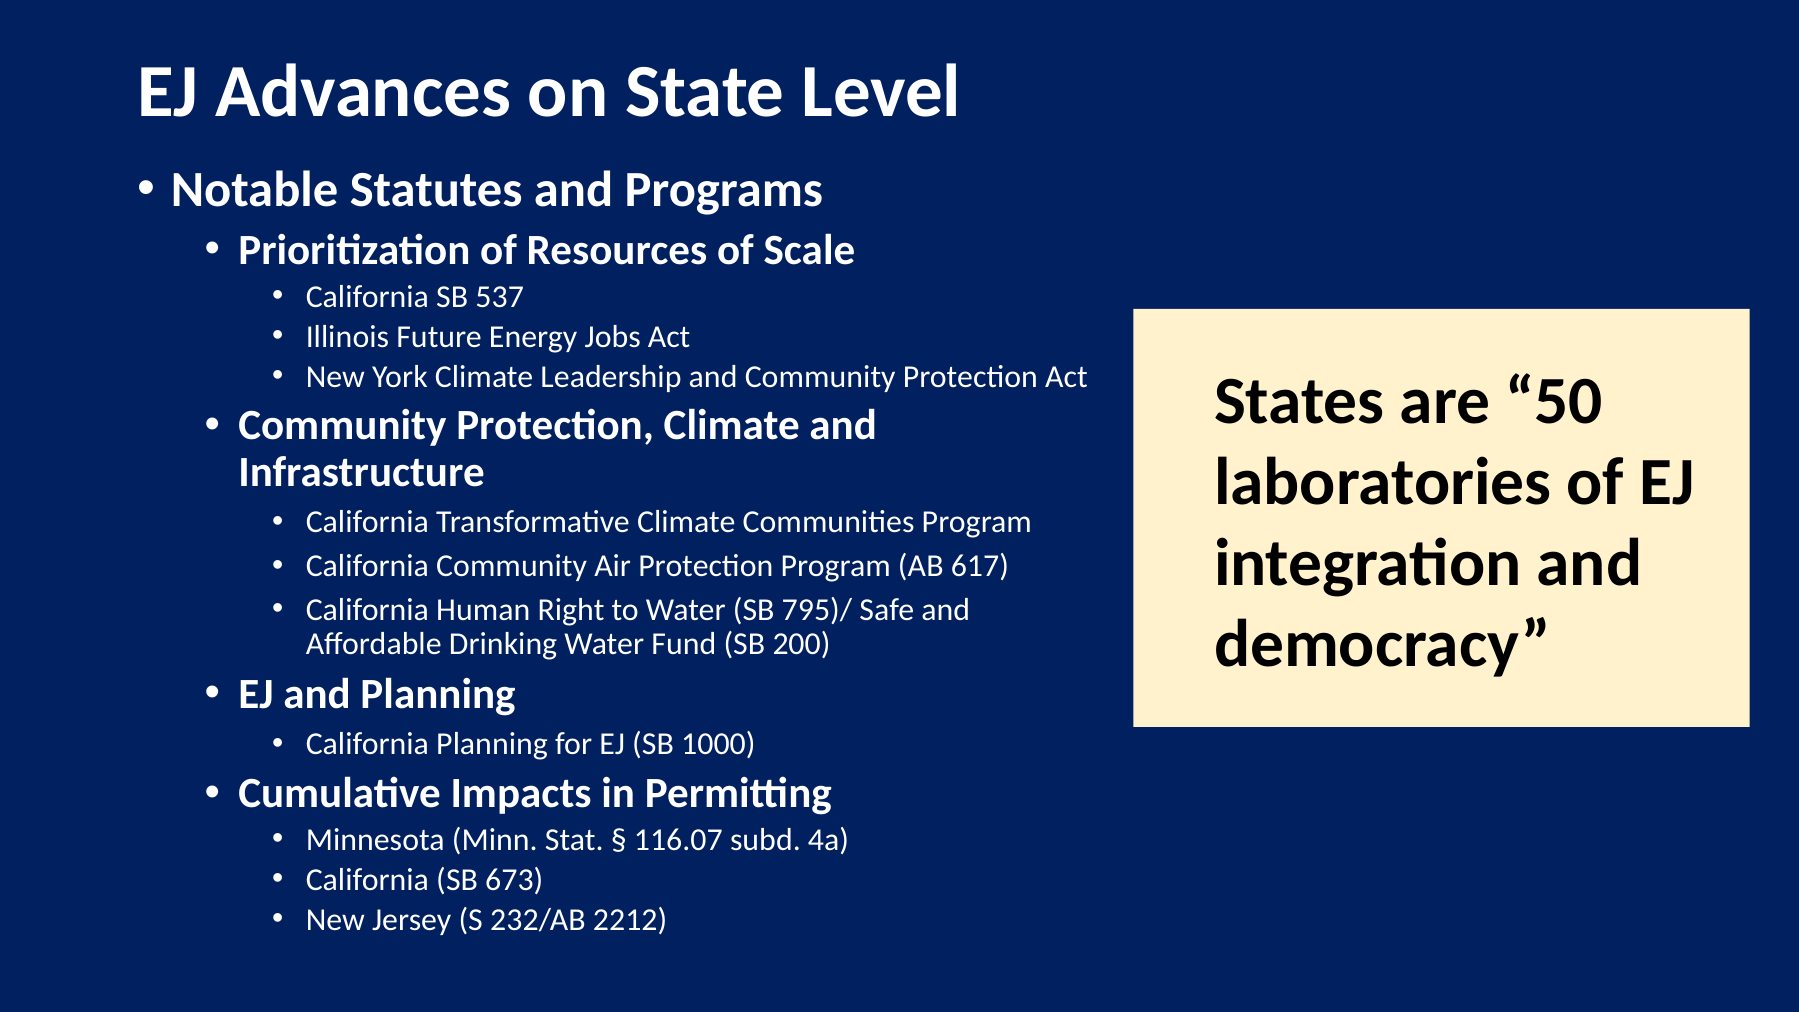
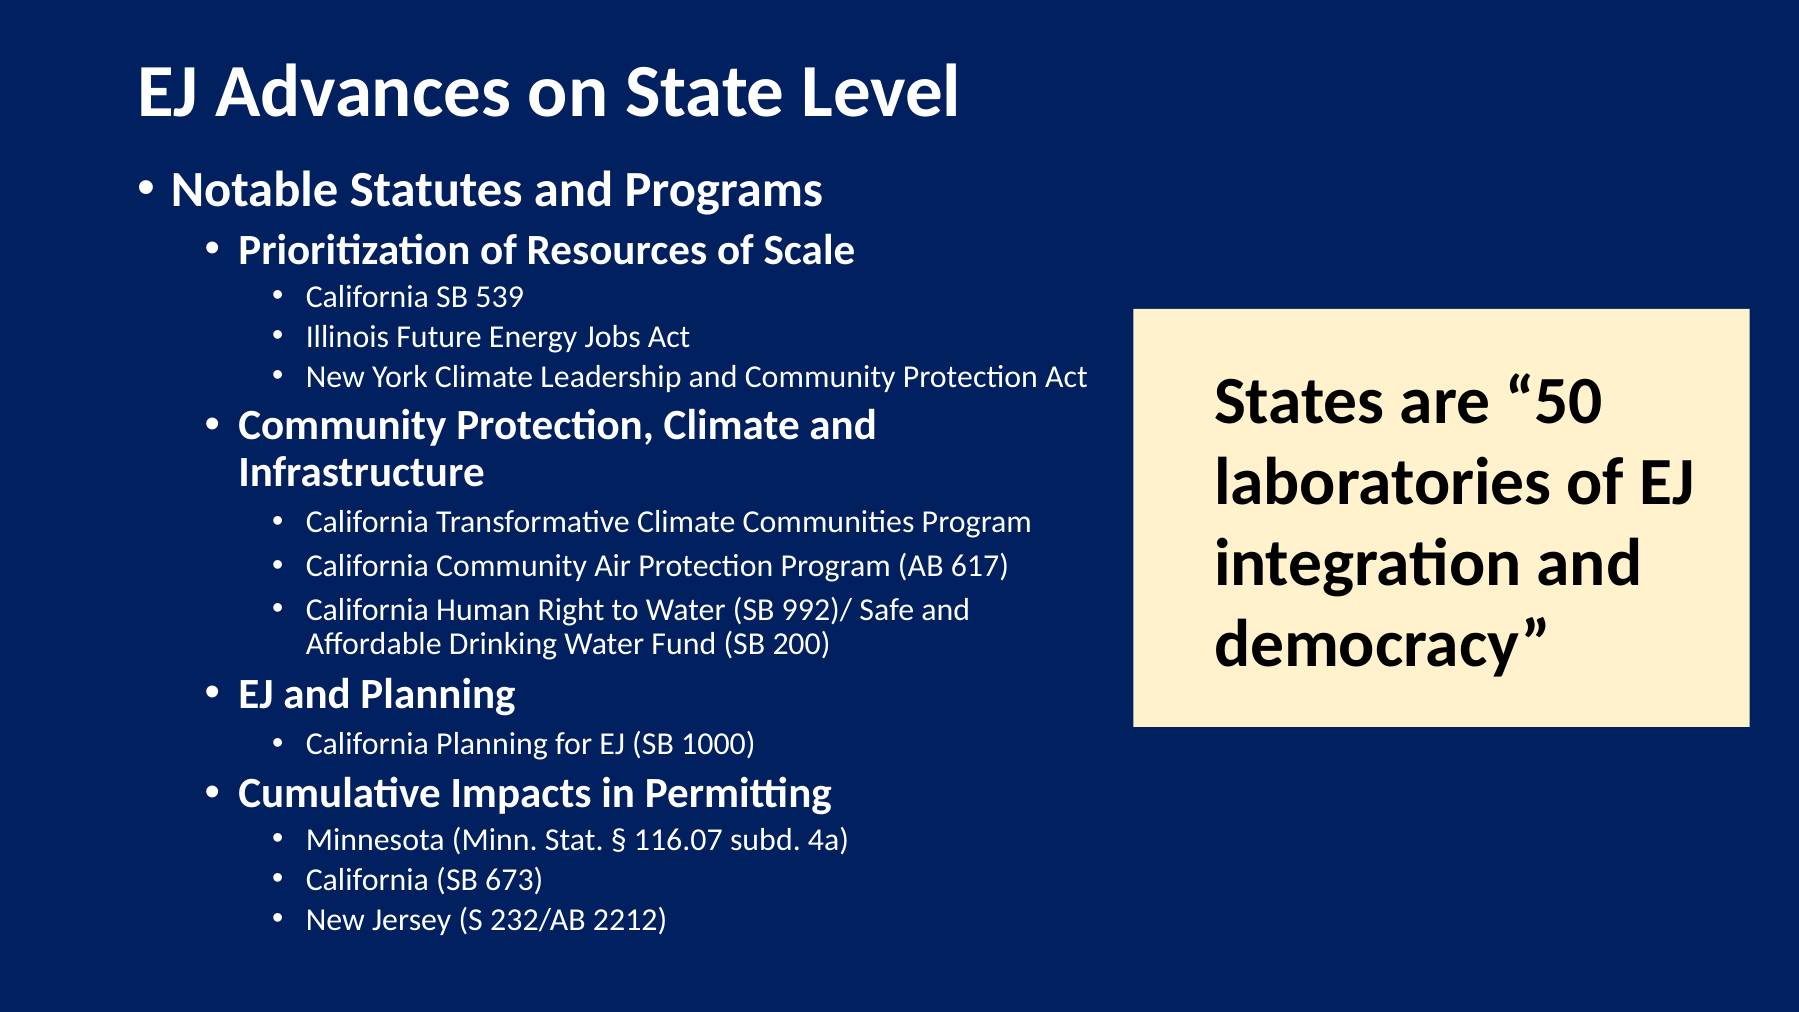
537: 537 -> 539
795)/: 795)/ -> 992)/
